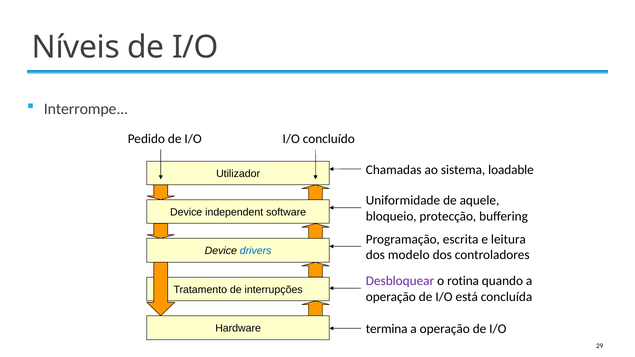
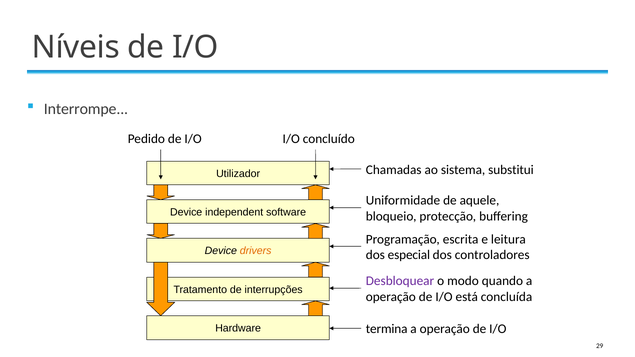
loadable: loadable -> substitui
drivers colour: blue -> orange
modelo: modelo -> especial
rotina: rotina -> modo
